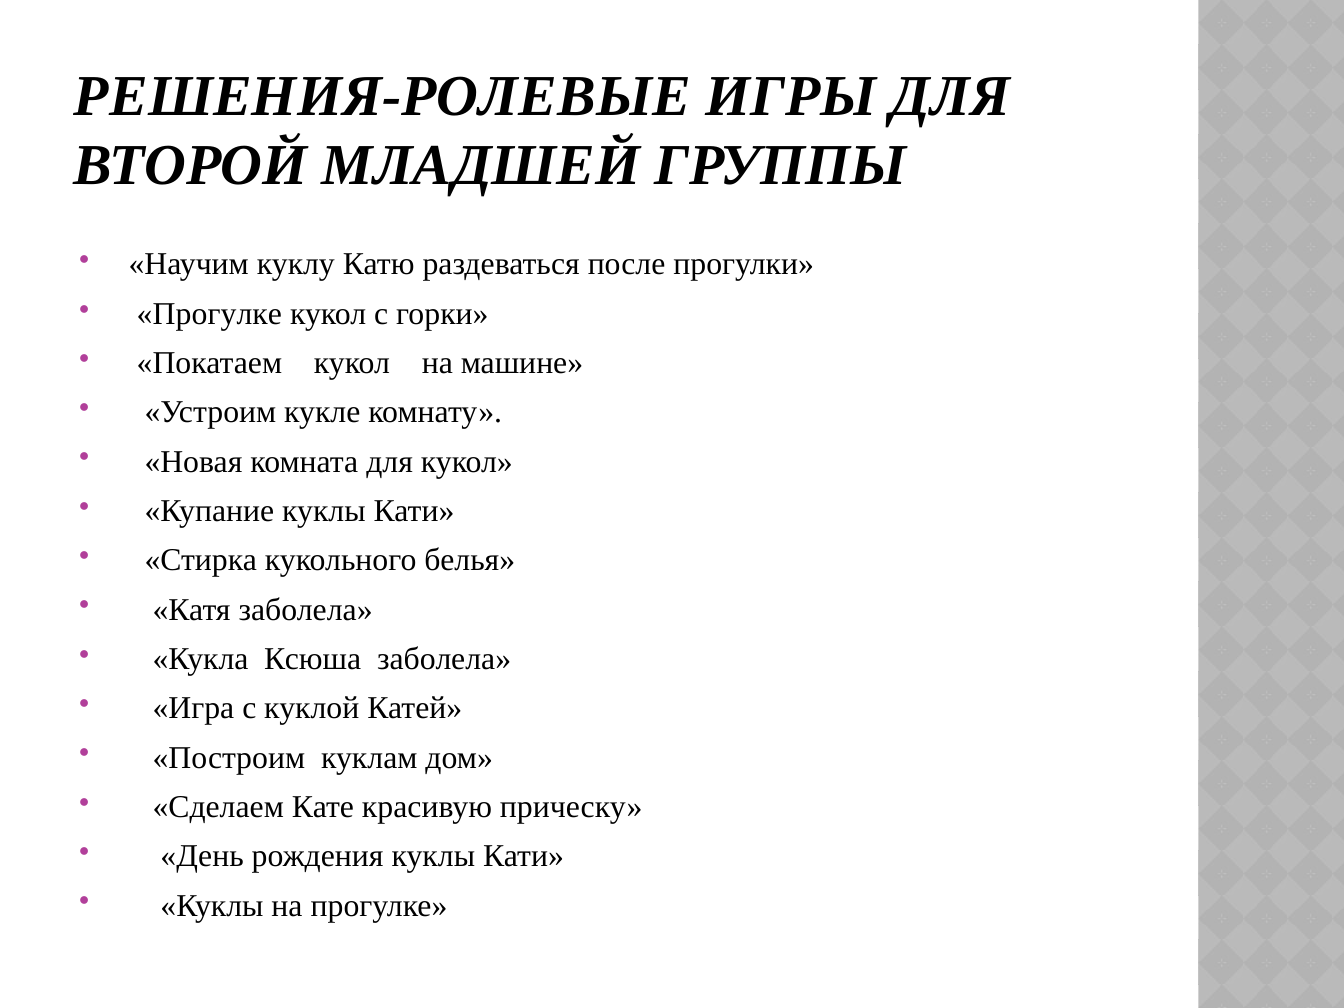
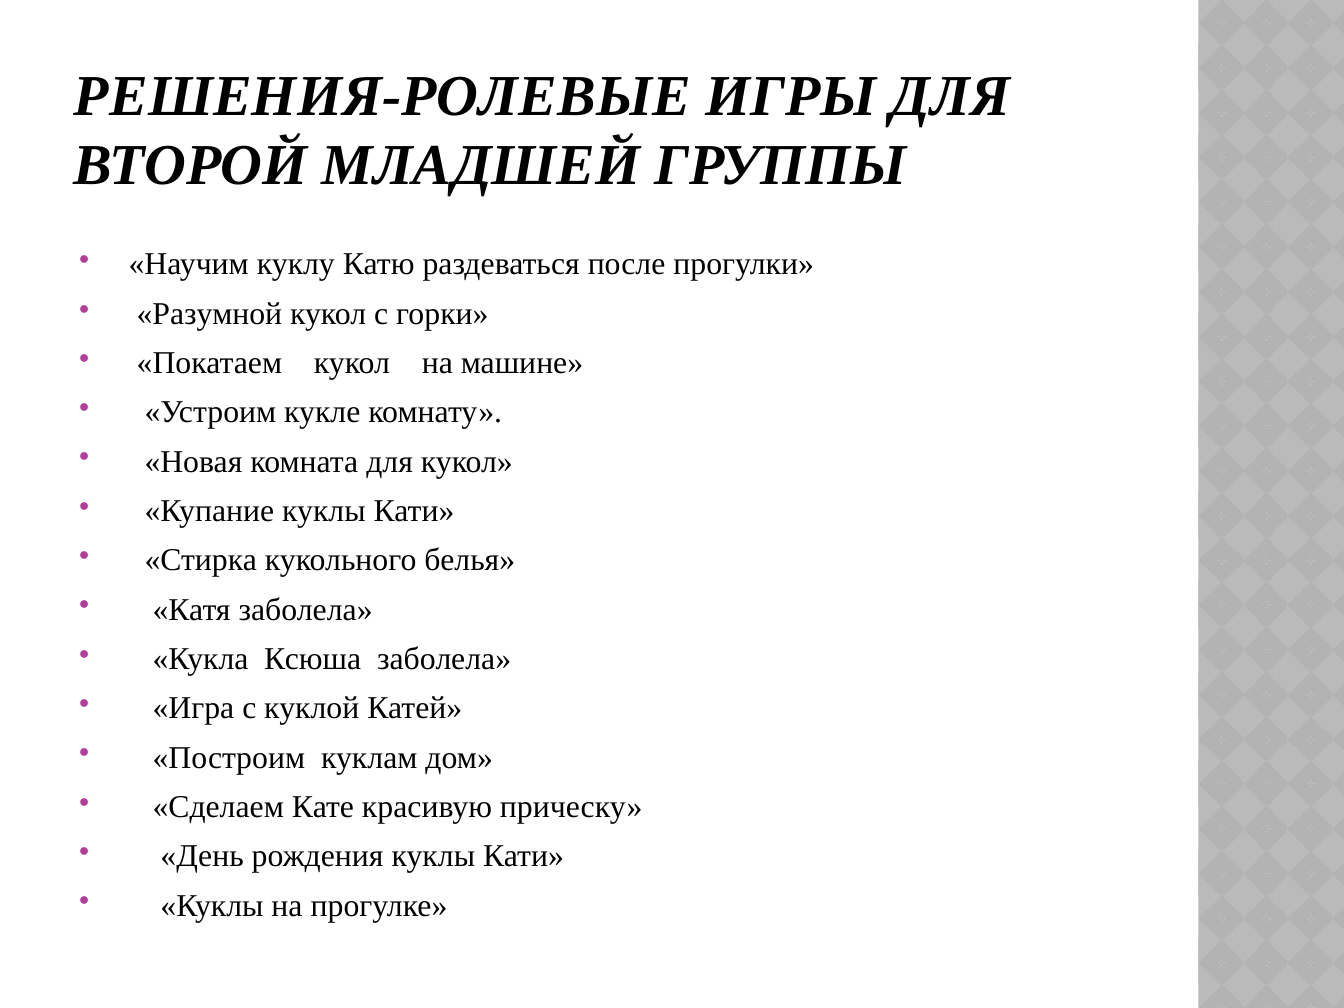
Прогулке at (209, 314): Прогулке -> Разумной
